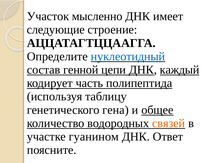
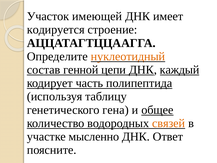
мысленно: мысленно -> имеющей
следующие: следующие -> кодируется
нуклеотидный colour: blue -> orange
гуанином: гуанином -> мысленно
